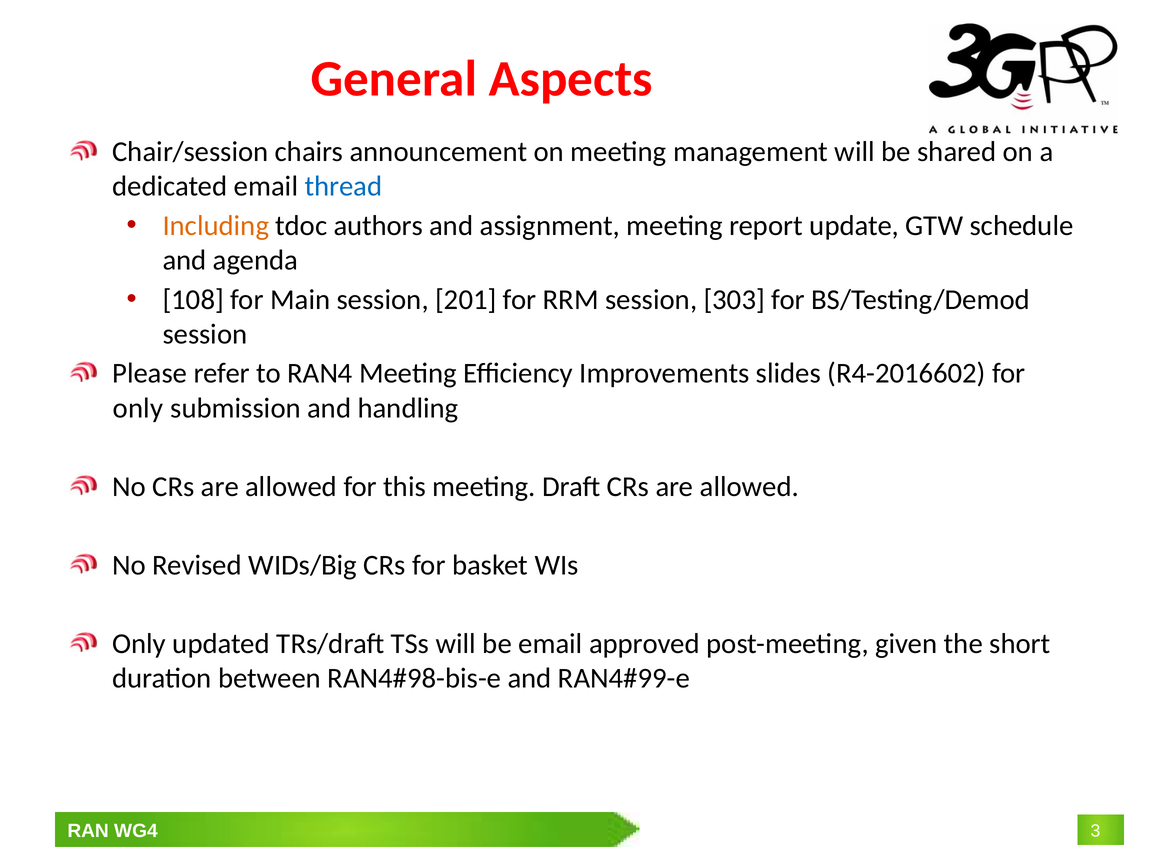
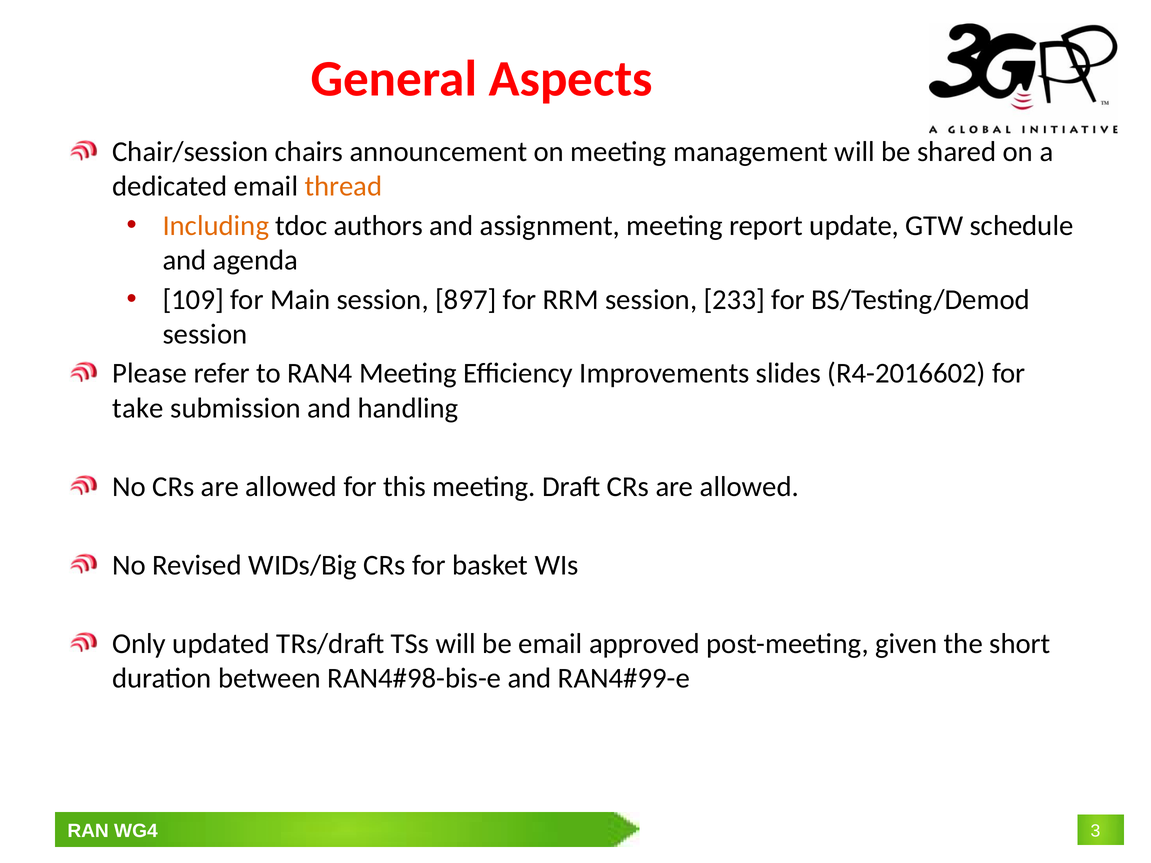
thread colour: blue -> orange
108: 108 -> 109
201: 201 -> 897
303: 303 -> 233
only at (138, 408): only -> take
